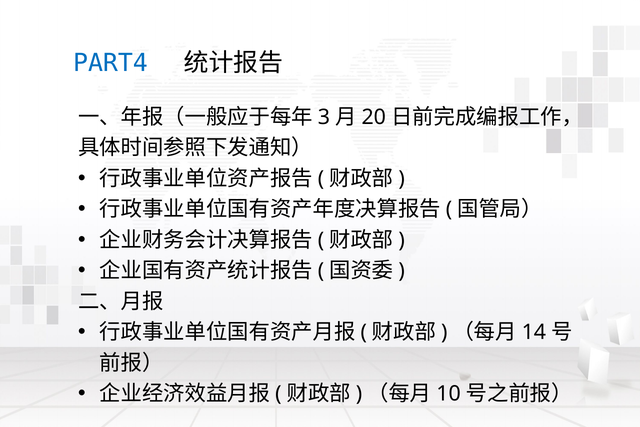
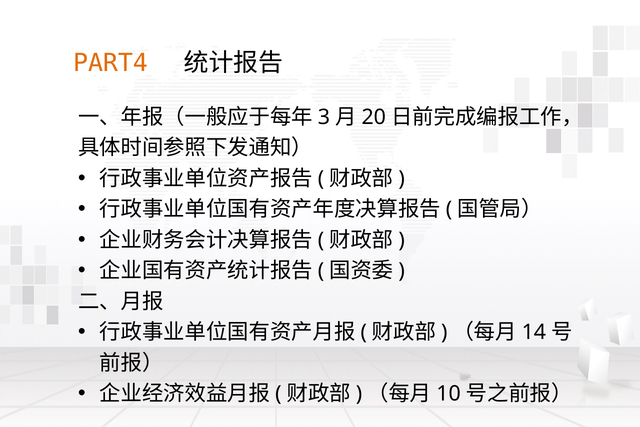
PART4 colour: blue -> orange
